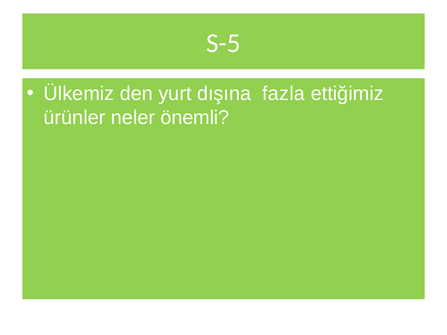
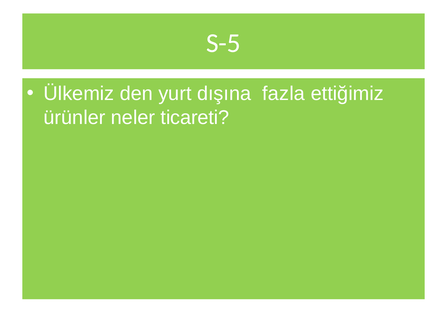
önemli: önemli -> ticareti
